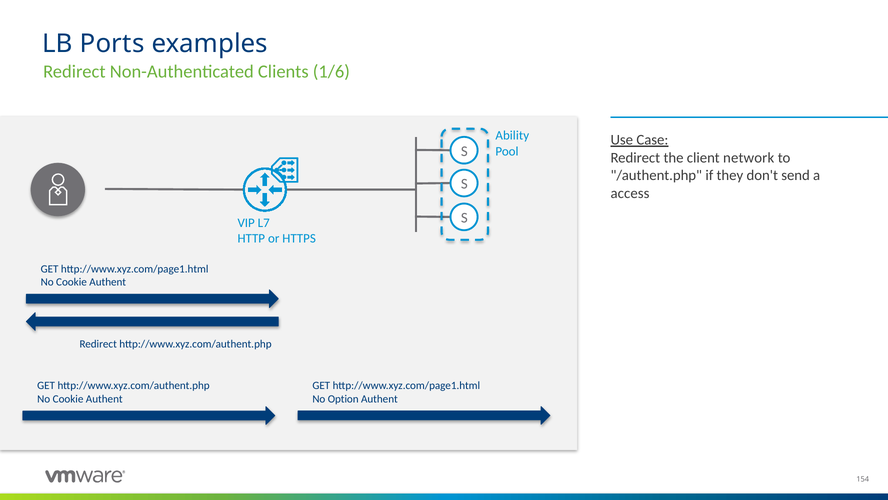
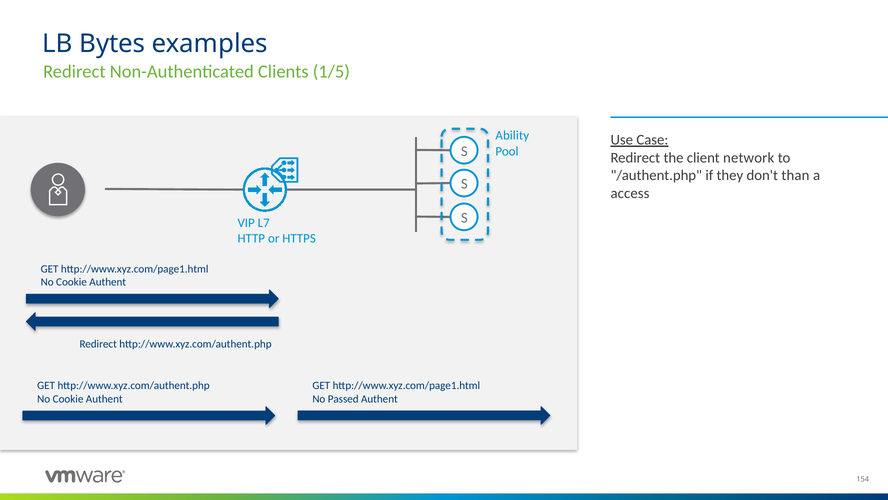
Ports: Ports -> Bytes
1/6: 1/6 -> 1/5
send: send -> than
Option: Option -> Passed
